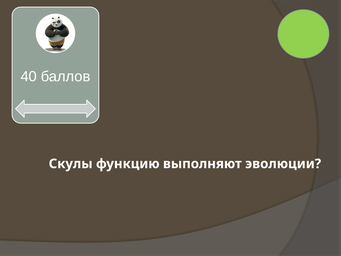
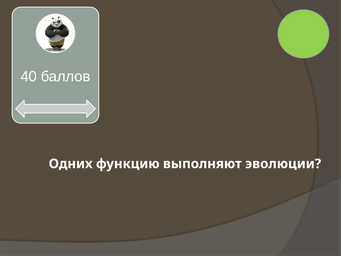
Скулы: Скулы -> Одних
